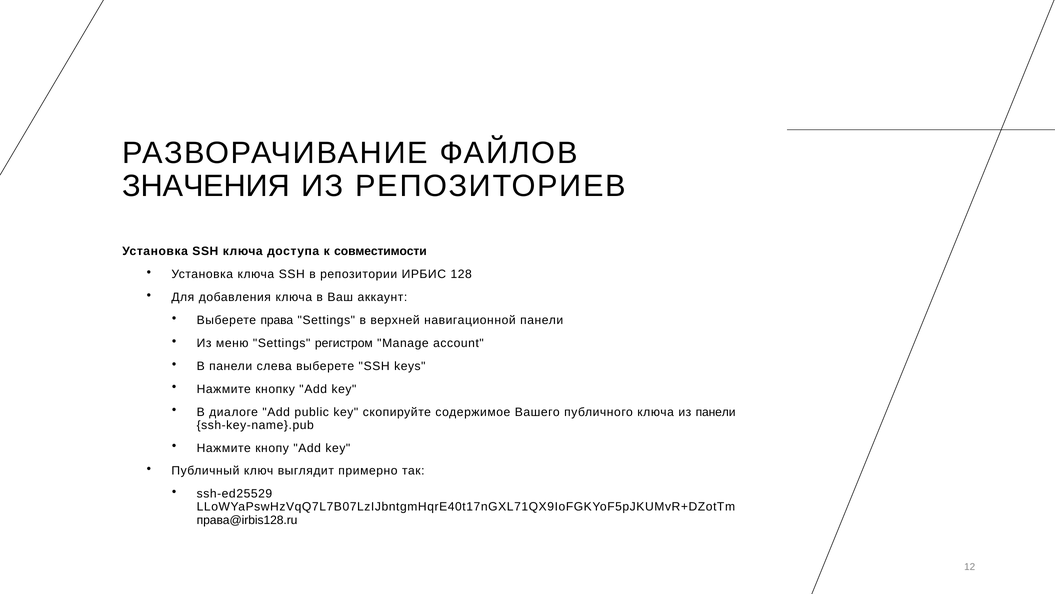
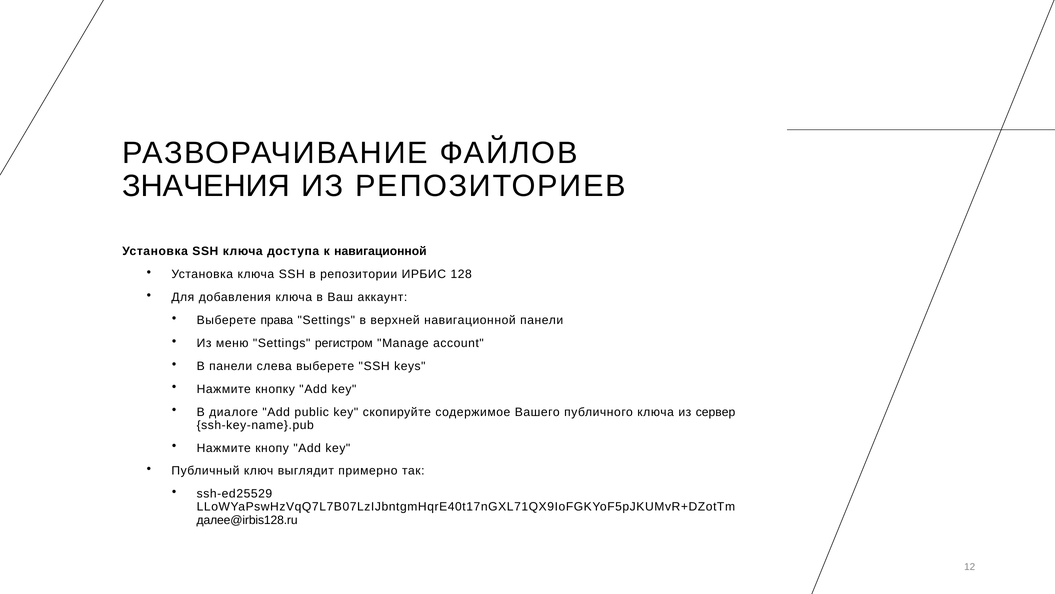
к совместимости: совместимости -> навигационной
из панели: панели -> сервер
права@irbis128.ru: права@irbis128.ru -> далее@irbis128.ru
